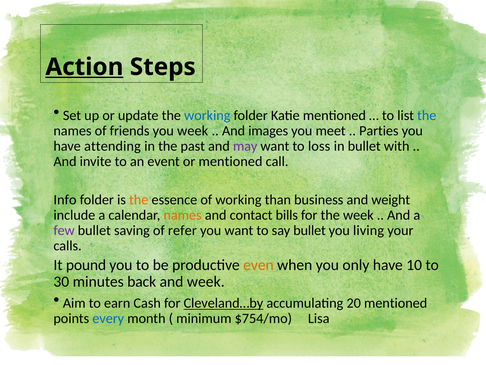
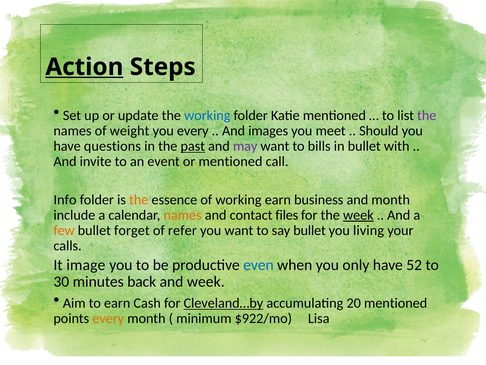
the at (427, 115) colour: blue -> purple
friends: friends -> weight
you week: week -> every
Parties: Parties -> Should
attending: attending -> questions
past underline: none -> present
loss: loss -> bills
working than: than -> earn
and weight: weight -> month
bills: bills -> files
week at (358, 215) underline: none -> present
few colour: purple -> orange
saving: saving -> forget
pound: pound -> image
even colour: orange -> blue
10: 10 -> 52
every at (108, 318) colour: blue -> orange
$754/mo: $754/mo -> $922/mo
